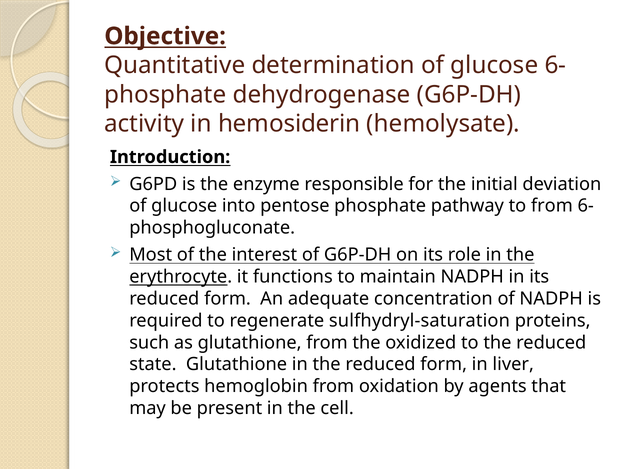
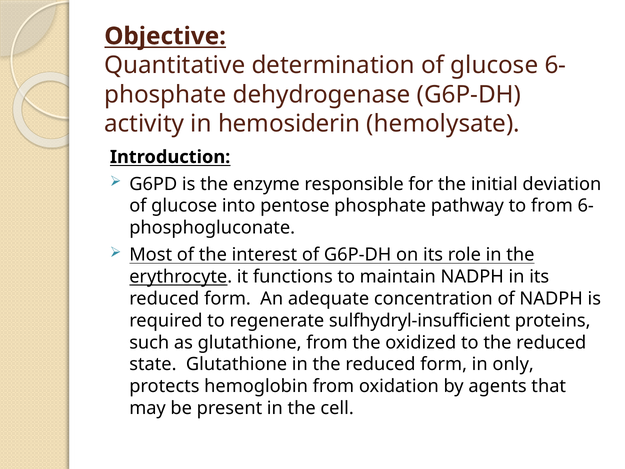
sulfhydryl-saturation: sulfhydryl-saturation -> sulfhydryl-insufficient
liver: liver -> only
